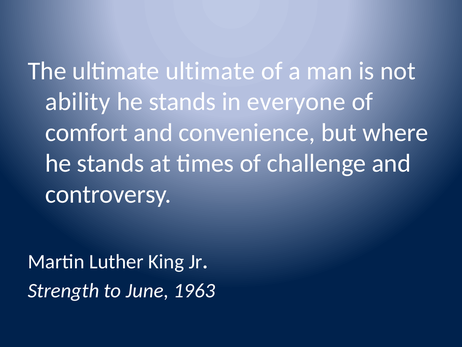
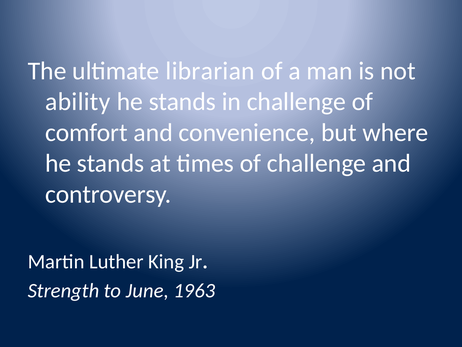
ultimate ultimate: ultimate -> librarian
in everyone: everyone -> challenge
